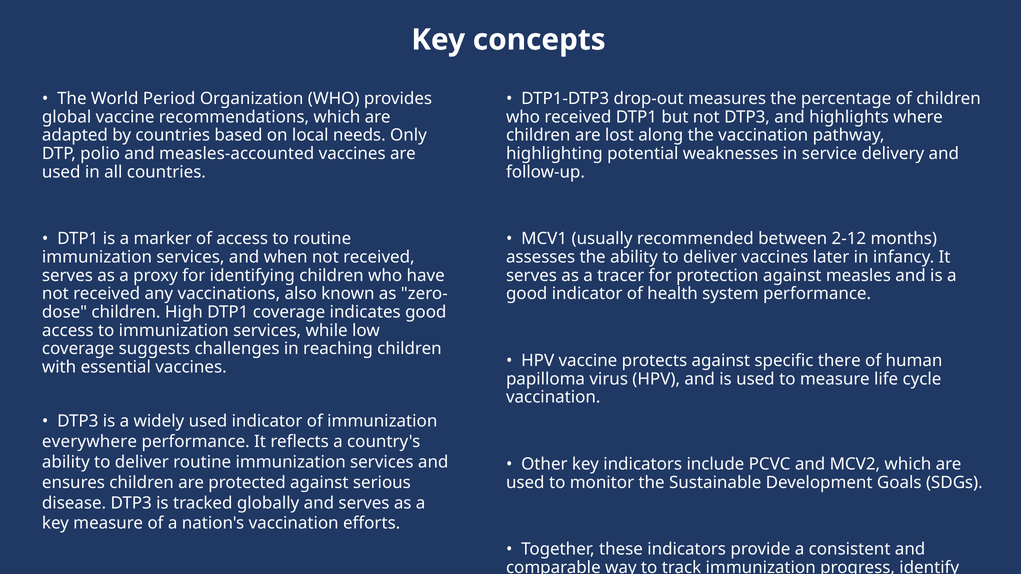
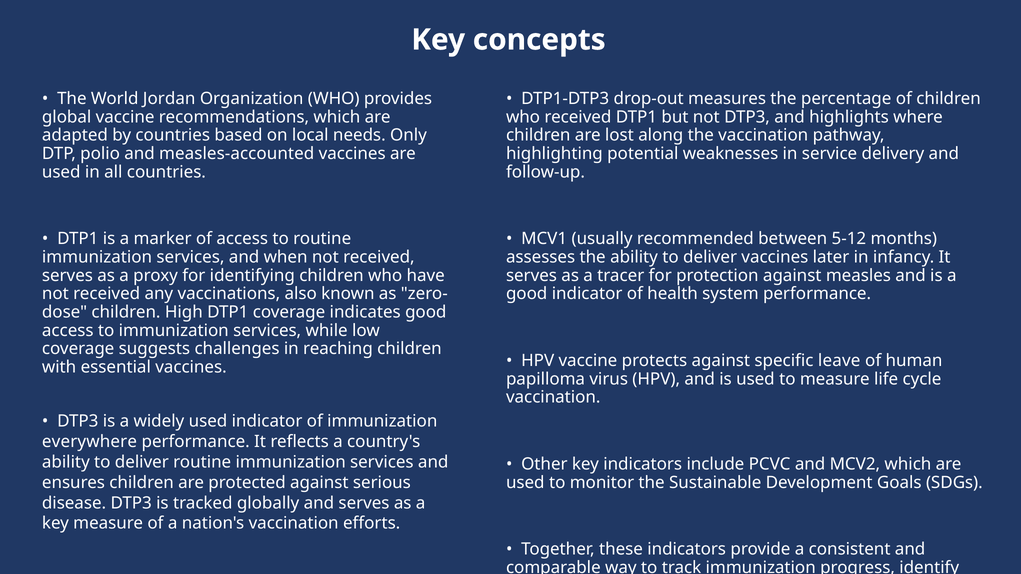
Period: Period -> Jordan
2-12: 2-12 -> 5-12
there: there -> leave
